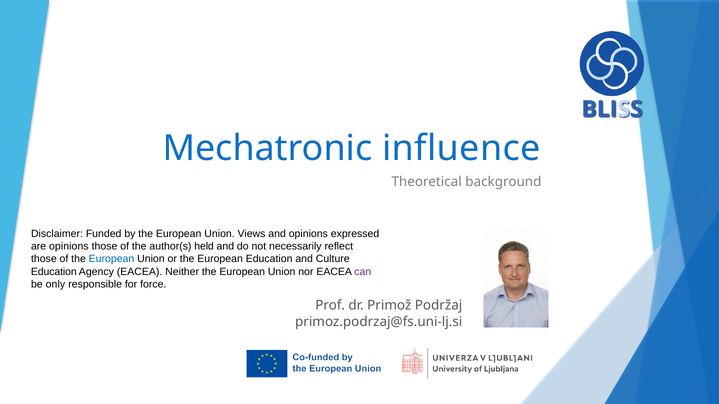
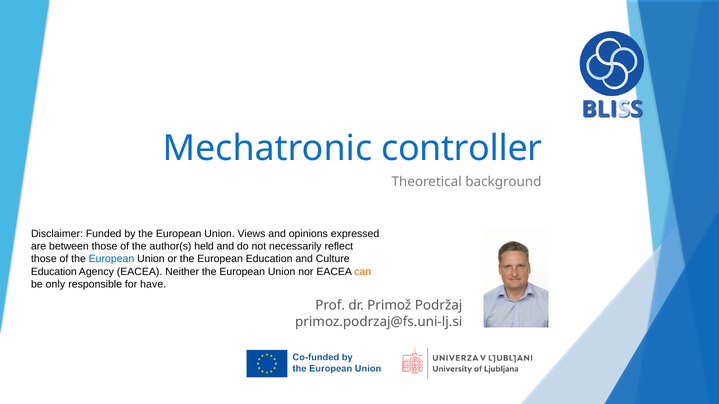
influence: influence -> controller
are opinions: opinions -> between
can colour: purple -> orange
force: force -> have
